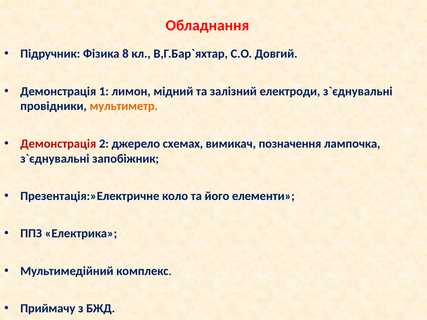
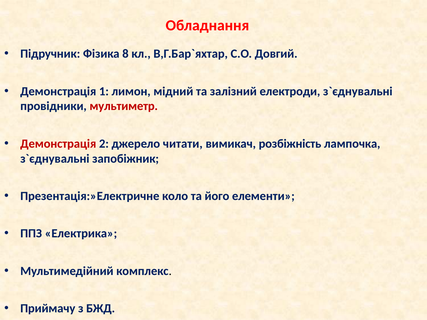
мультиметр colour: orange -> red
схемах: схемах -> читати
позначення: позначення -> розбіжність
